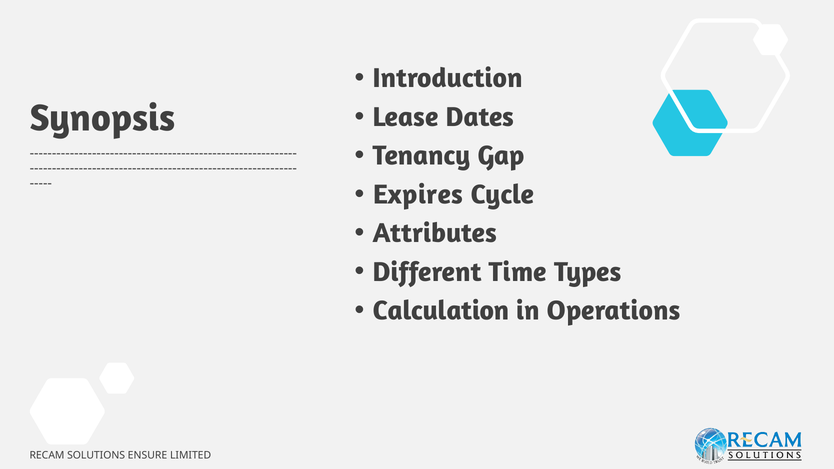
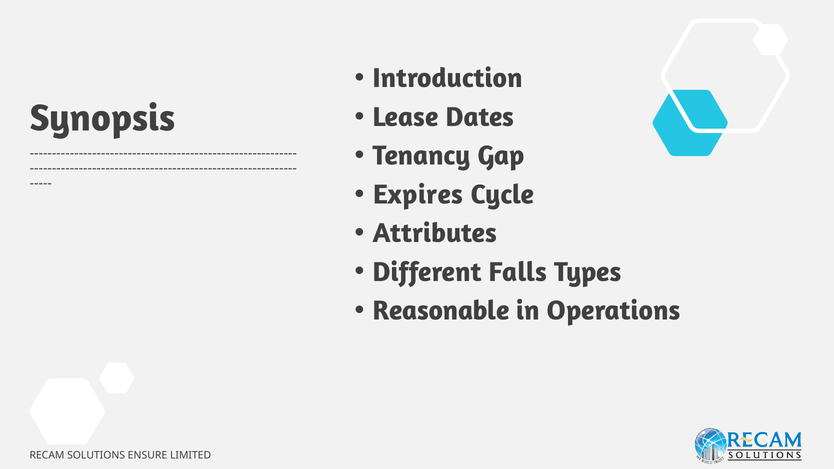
Time: Time -> Falls
Calculation: Calculation -> Reasonable
